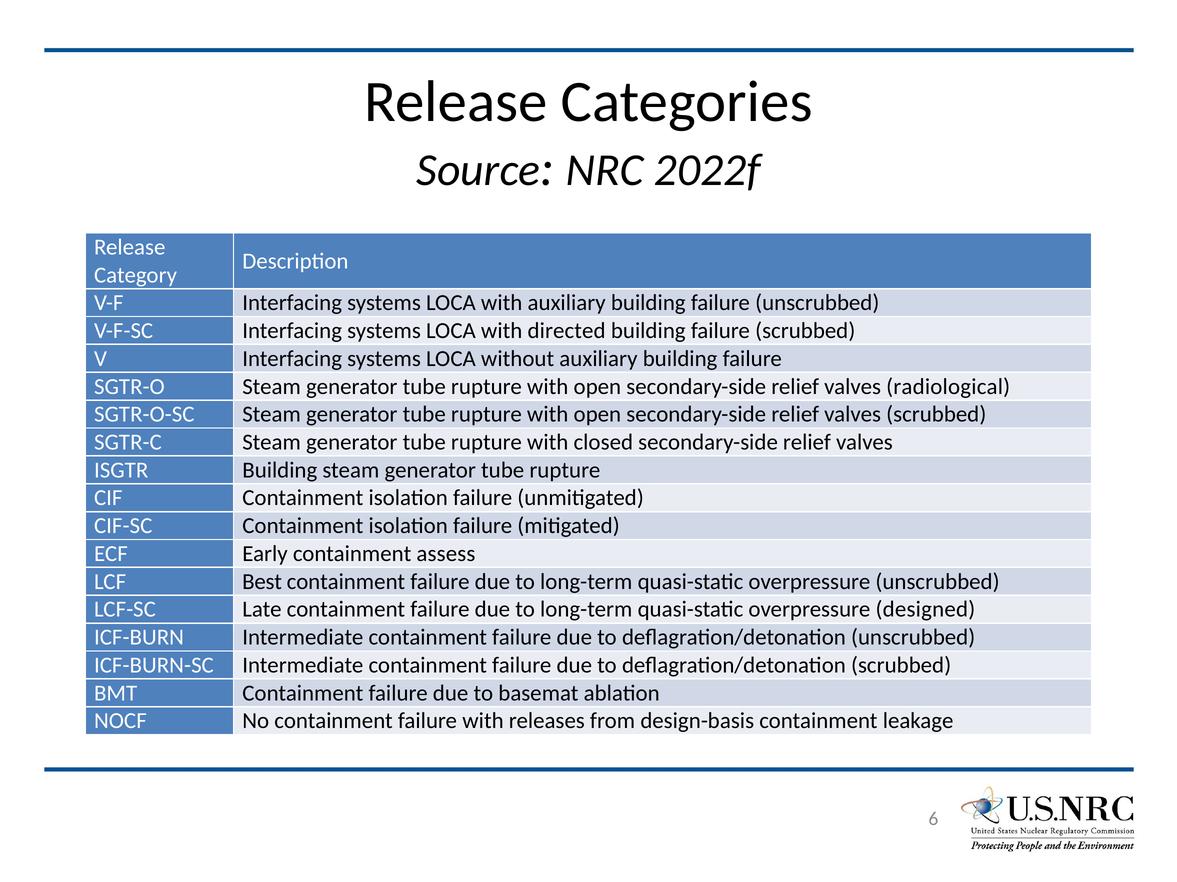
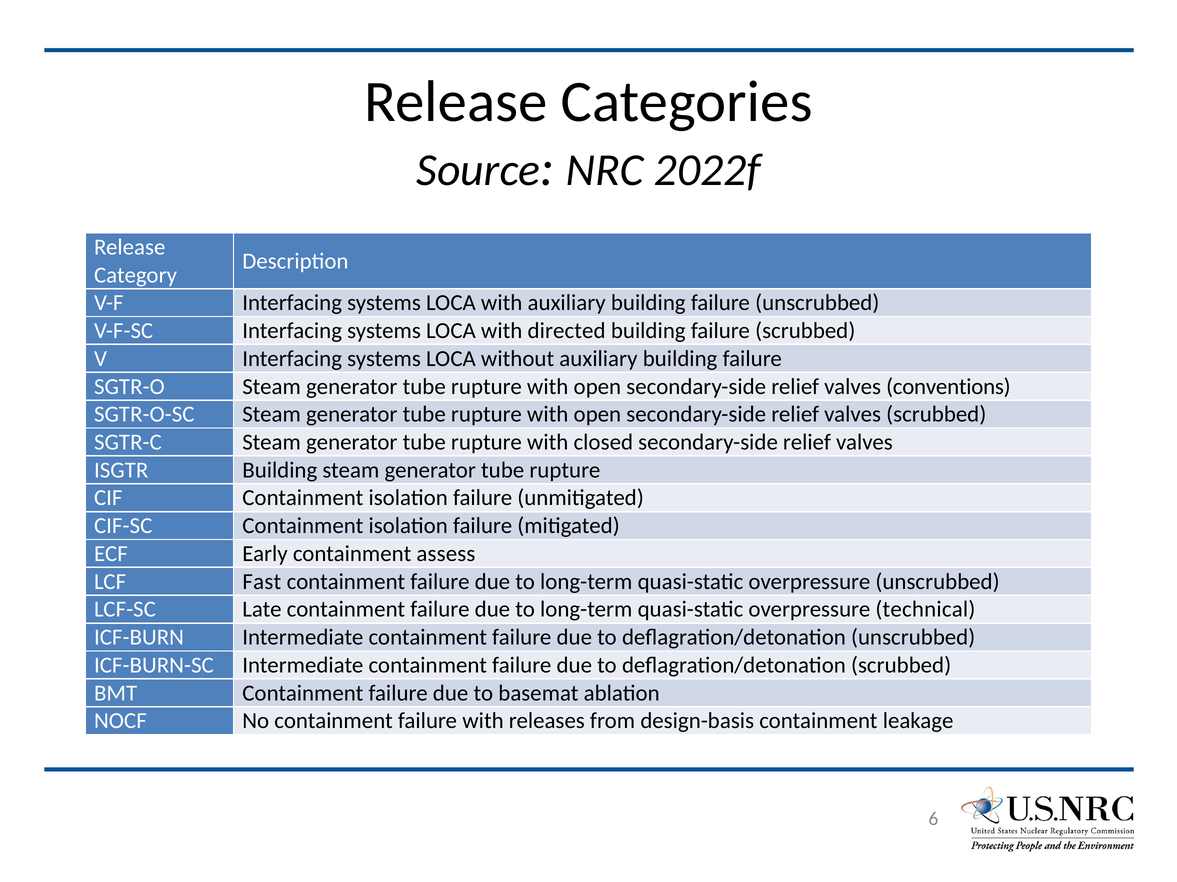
radiological: radiological -> conventions
Best: Best -> Fast
designed: designed -> technical
